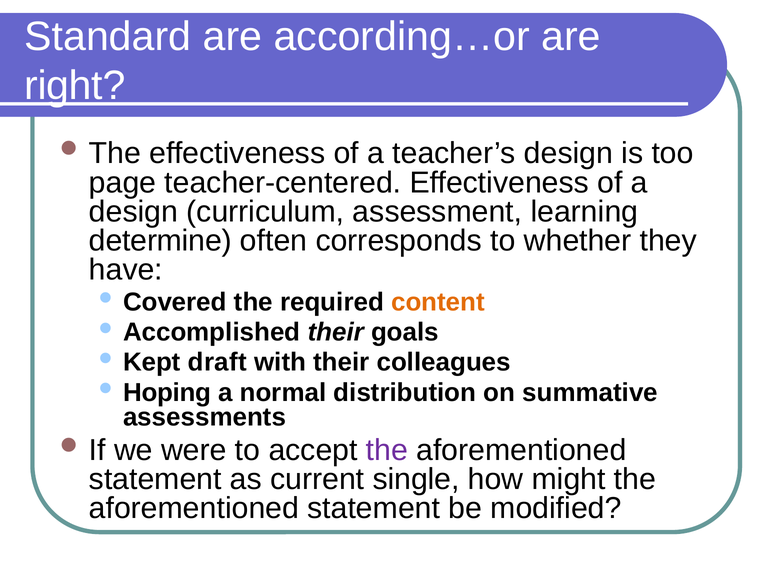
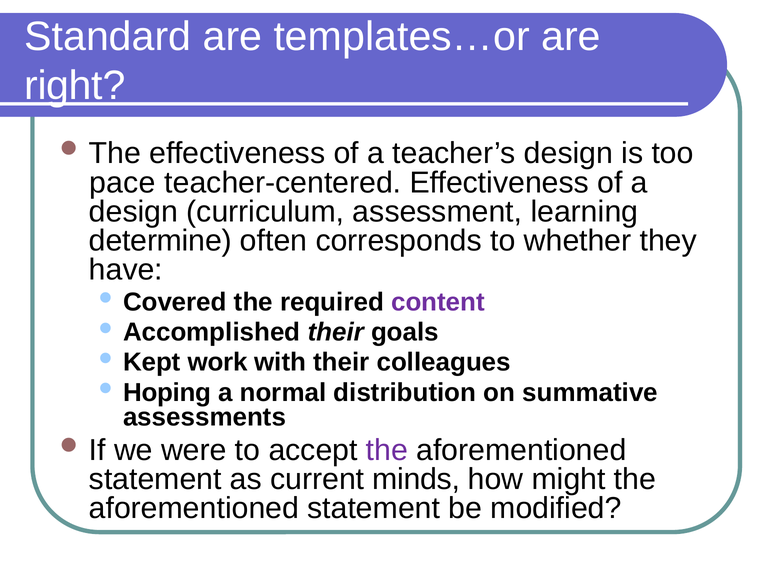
according…or: according…or -> templates…or
page: page -> pace
content colour: orange -> purple
draft: draft -> work
single: single -> minds
